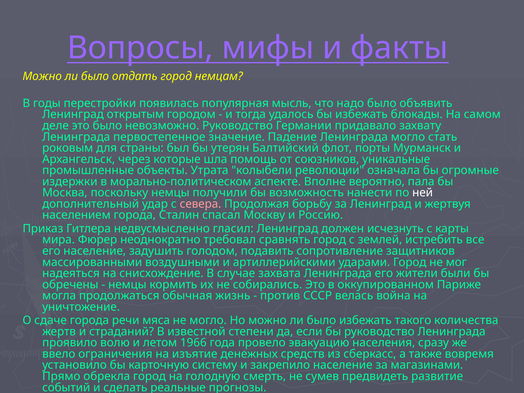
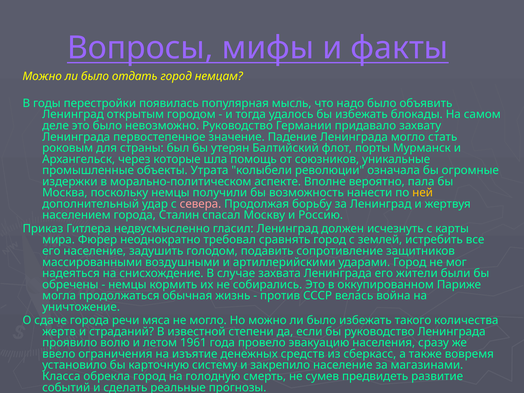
ней colour: white -> yellow
1966: 1966 -> 1961
Прямо: Прямо -> Класса
